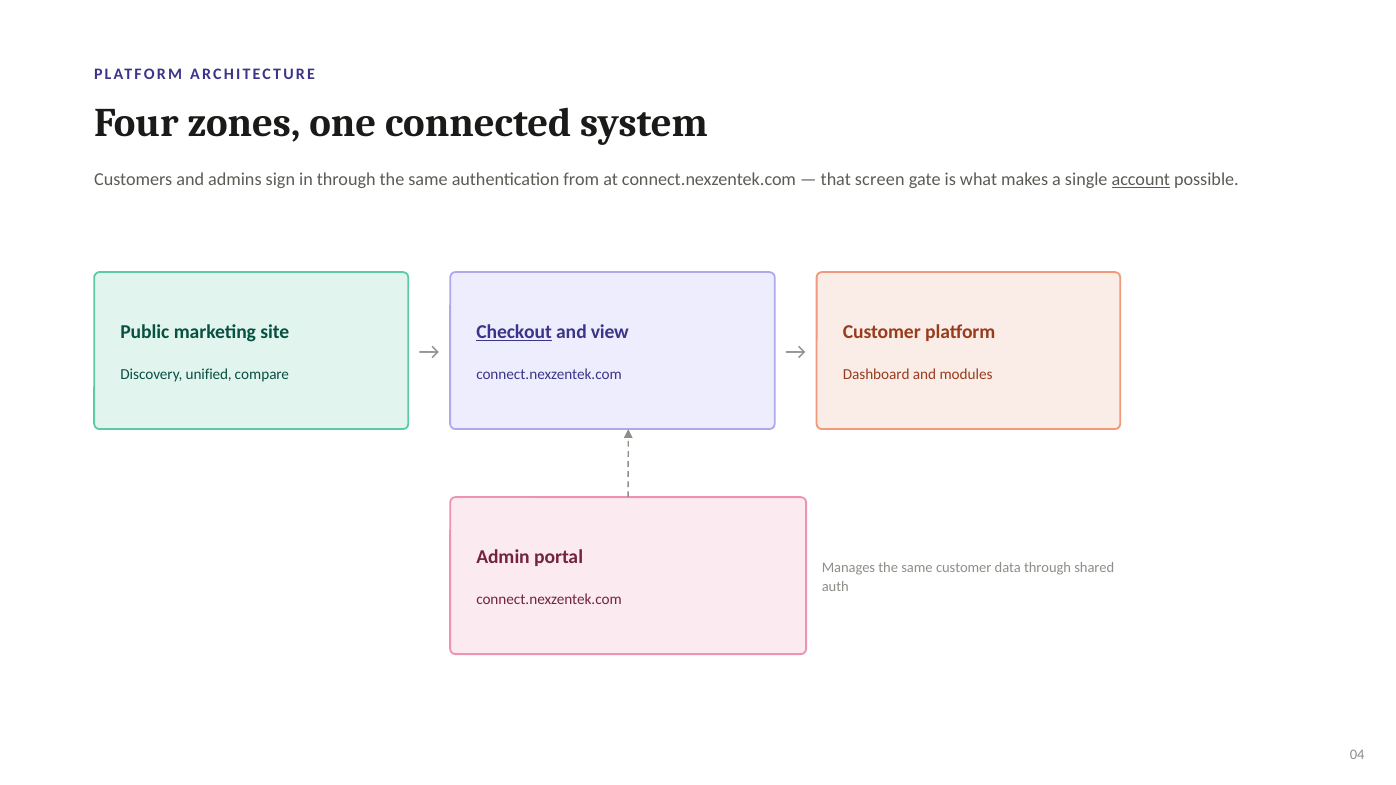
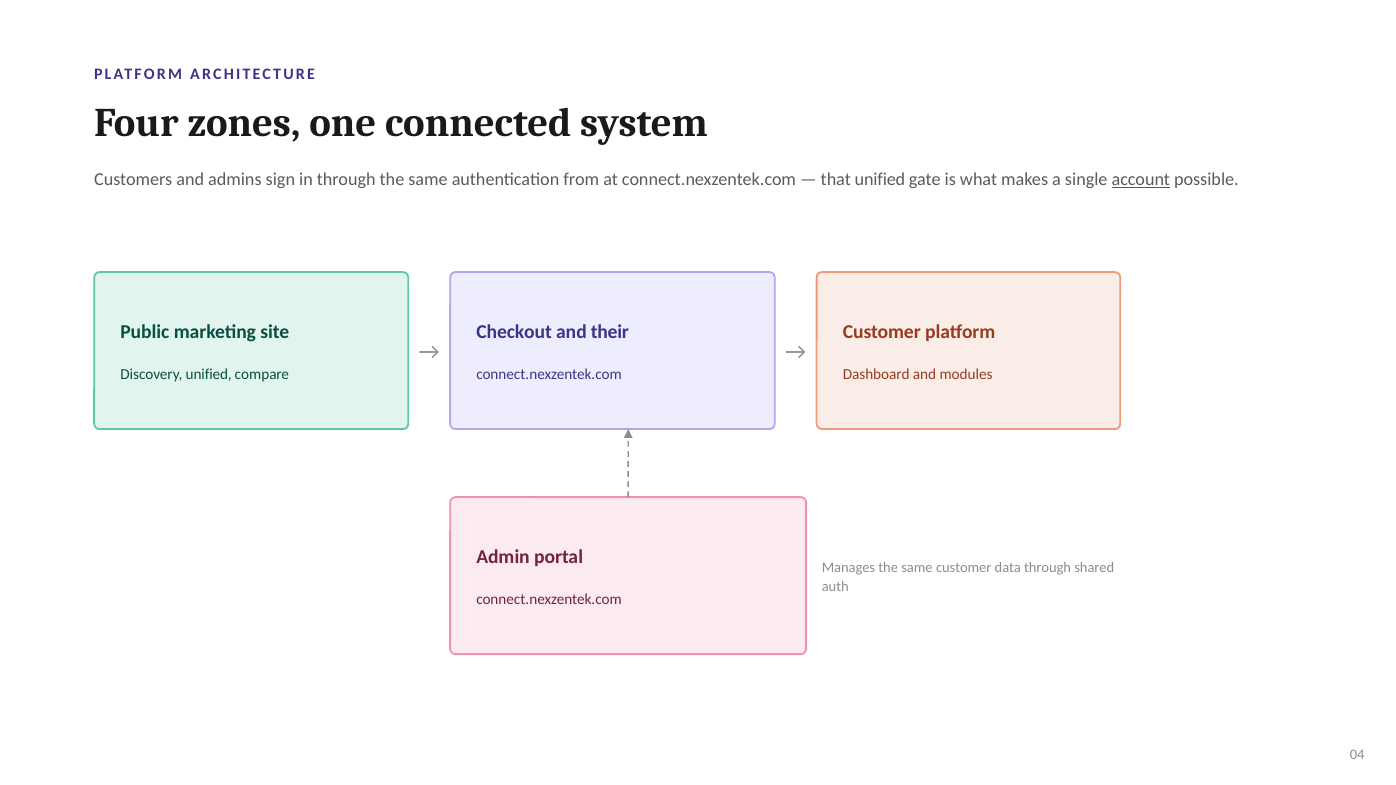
that screen: screen -> unified
Checkout underline: present -> none
view: view -> their
